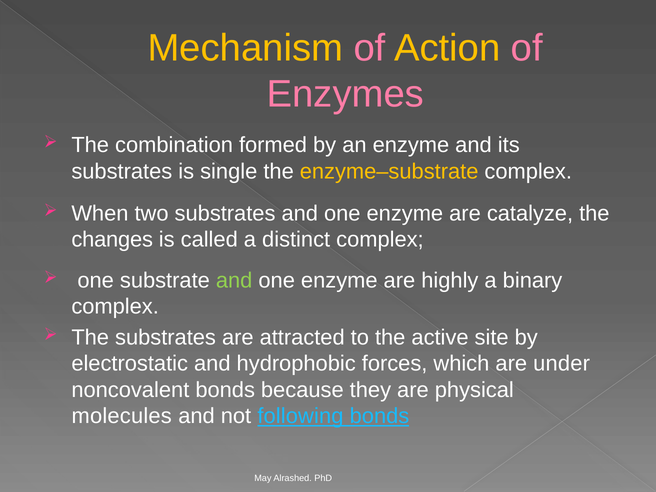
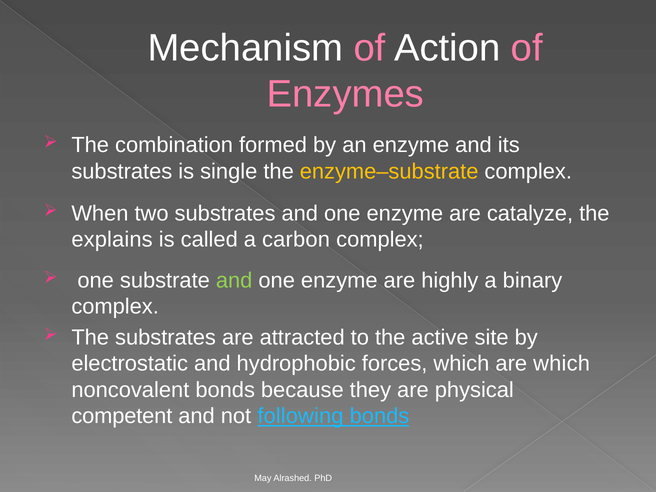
Mechanism colour: yellow -> white
Action colour: yellow -> white
changes: changes -> explains
distinct: distinct -> carbon
are under: under -> which
molecules: molecules -> competent
